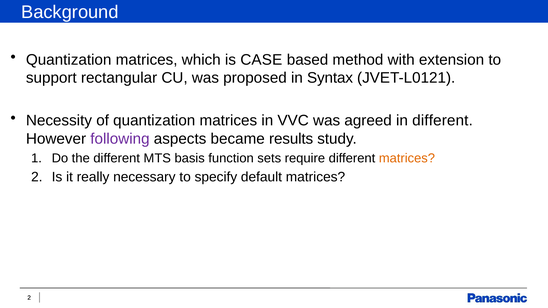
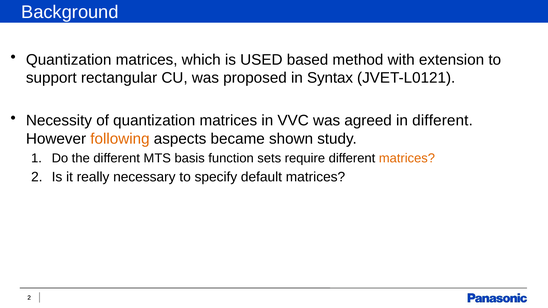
CASE: CASE -> USED
following colour: purple -> orange
results: results -> shown
